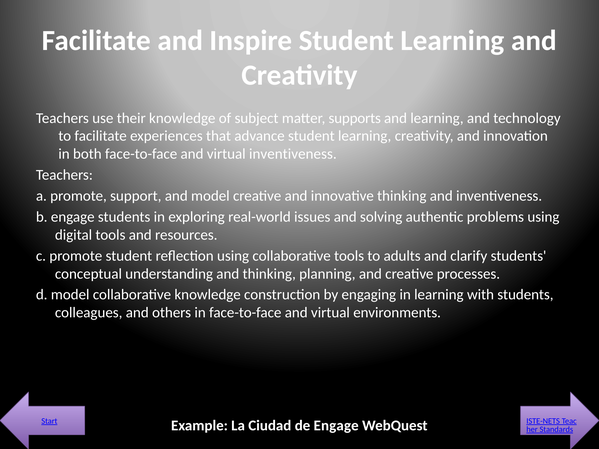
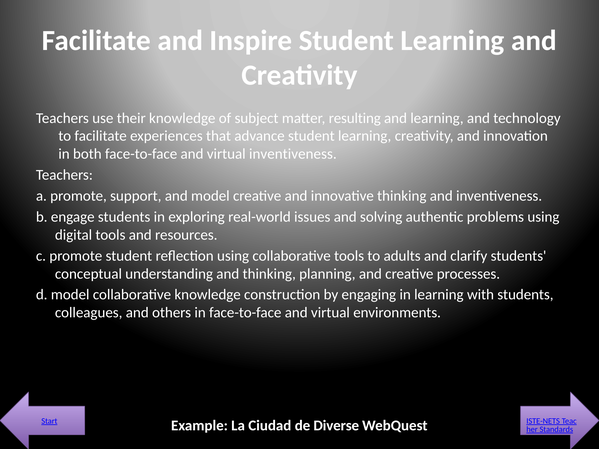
supports: supports -> resulting
de Engage: Engage -> Diverse
